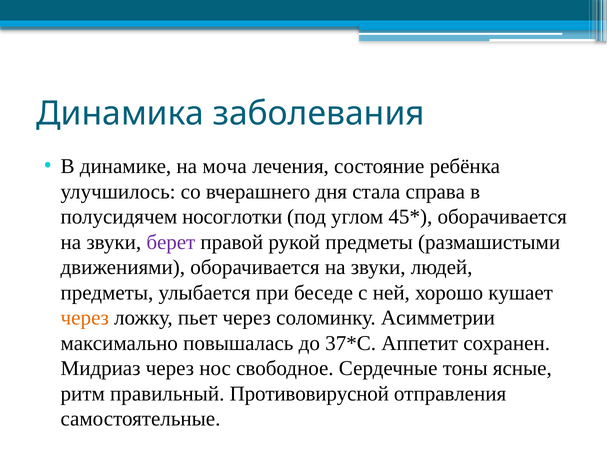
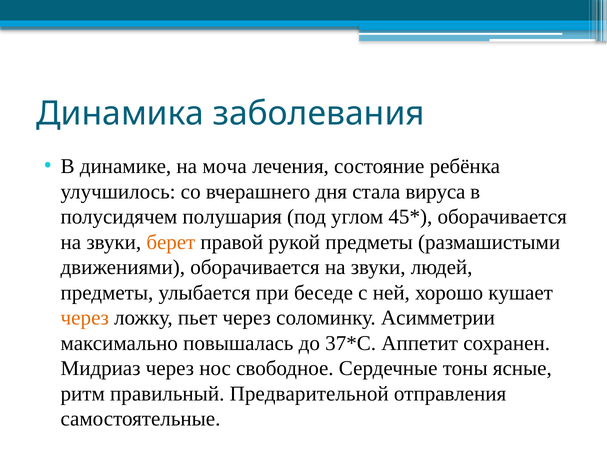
справа: справа -> вируса
носоглотки: носоглотки -> полушария
берет colour: purple -> orange
Противовирусной: Противовирусной -> Предварительной
